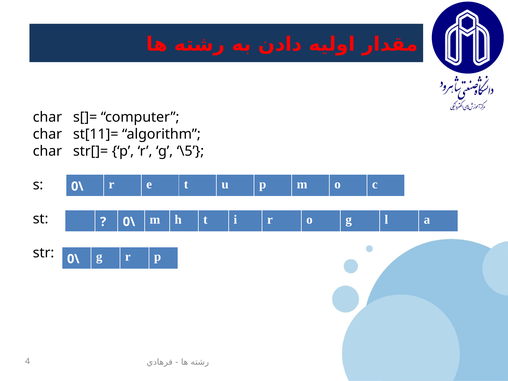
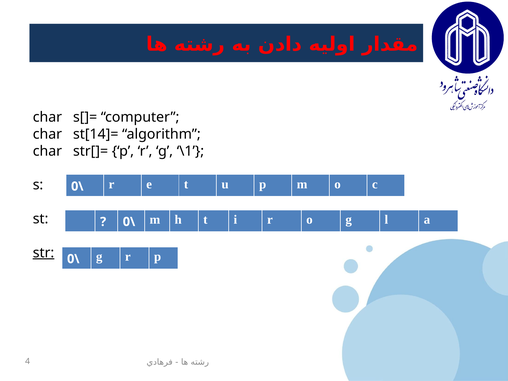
st[11]=: st[11]= -> st[14]=
\5: \5 -> \1
str underline: none -> present
